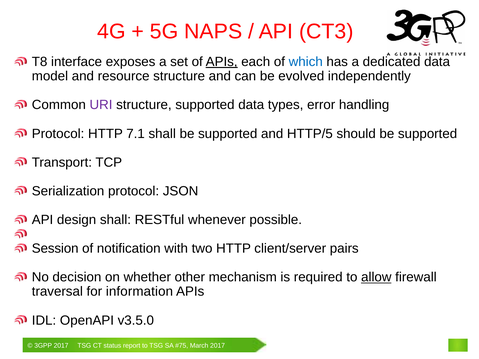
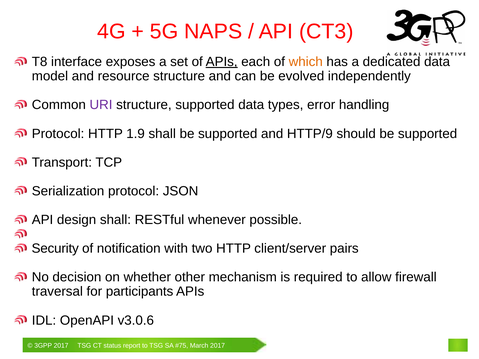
which colour: blue -> orange
7.1: 7.1 -> 1.9
HTTP/5: HTTP/5 -> HTTP/9
Session: Session -> Security
allow underline: present -> none
information: information -> participants
v3.5.0: v3.5.0 -> v3.0.6
